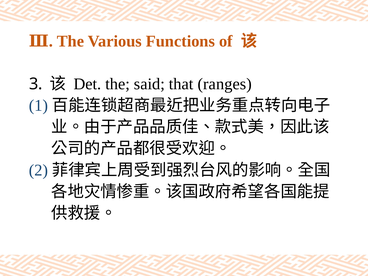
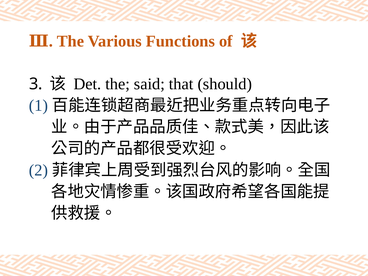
ranges: ranges -> should
